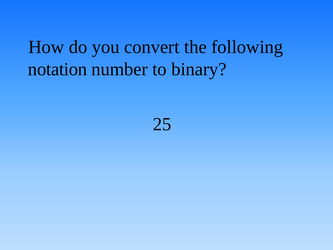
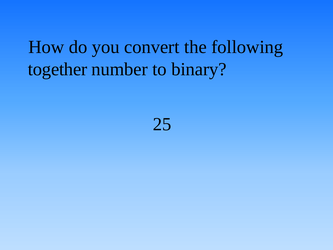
notation: notation -> together
